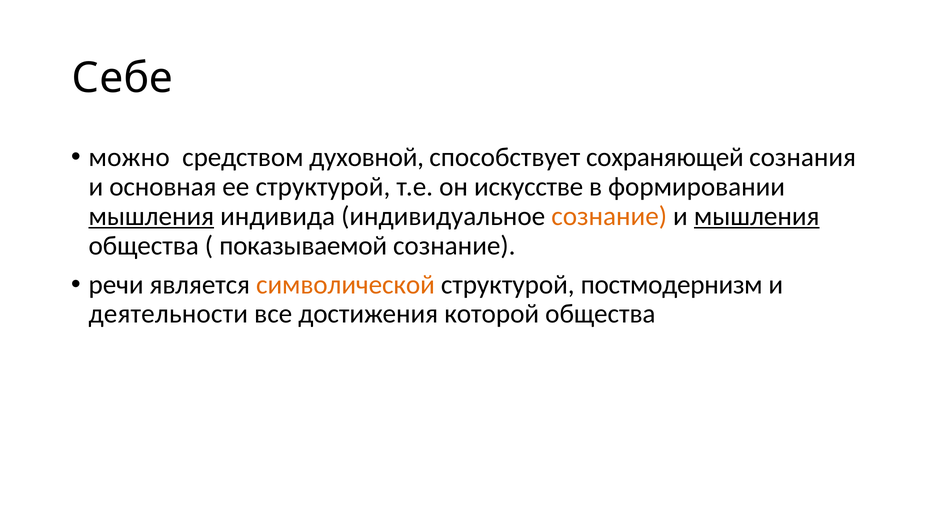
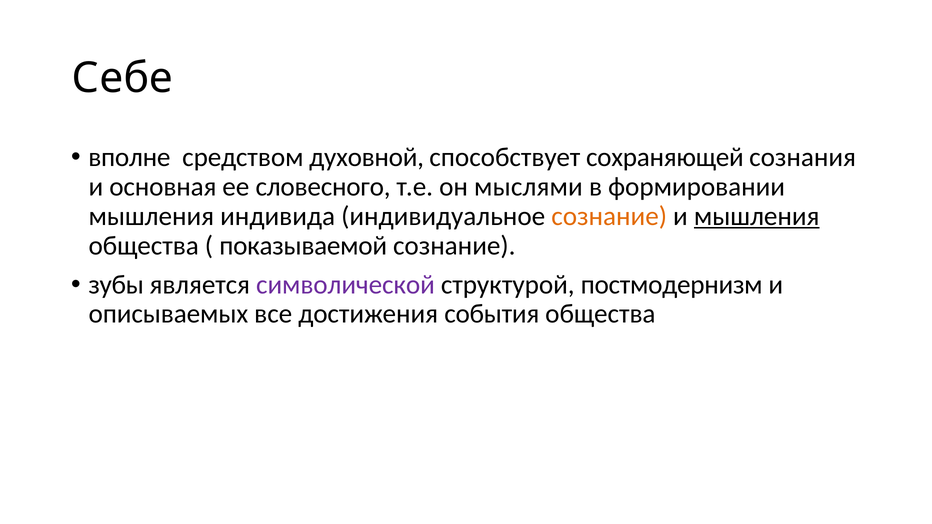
можно: можно -> вполне
ее структурой: структурой -> словесного
искусстве: искусстве -> мыслями
мышления at (151, 216) underline: present -> none
речи: речи -> зубы
символической colour: orange -> purple
деятельности: деятельности -> описываемых
которой: которой -> события
